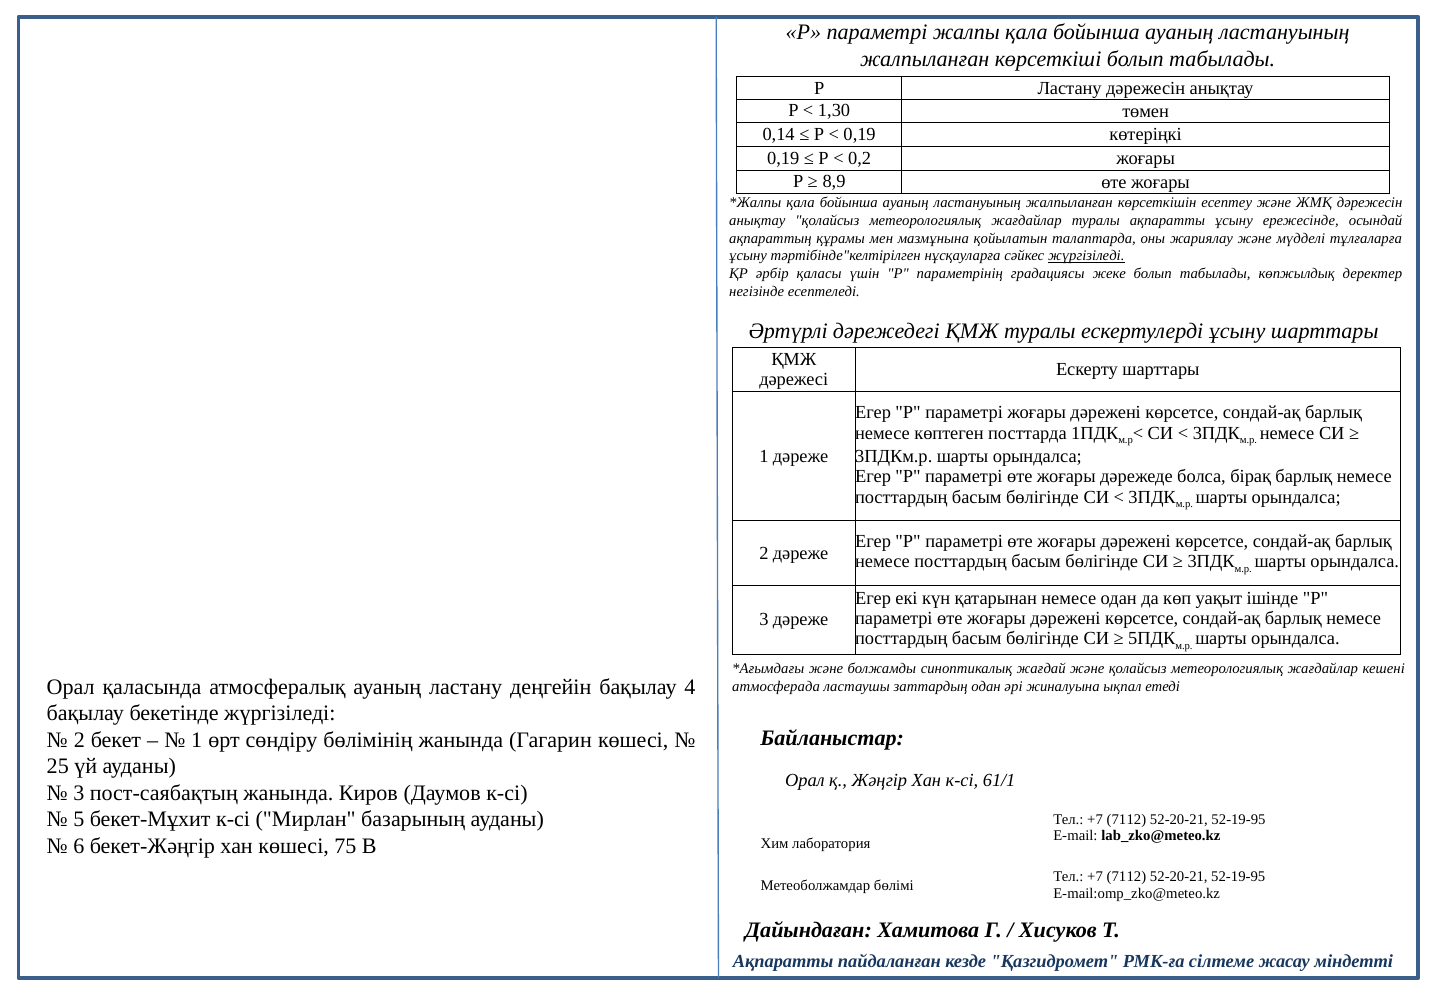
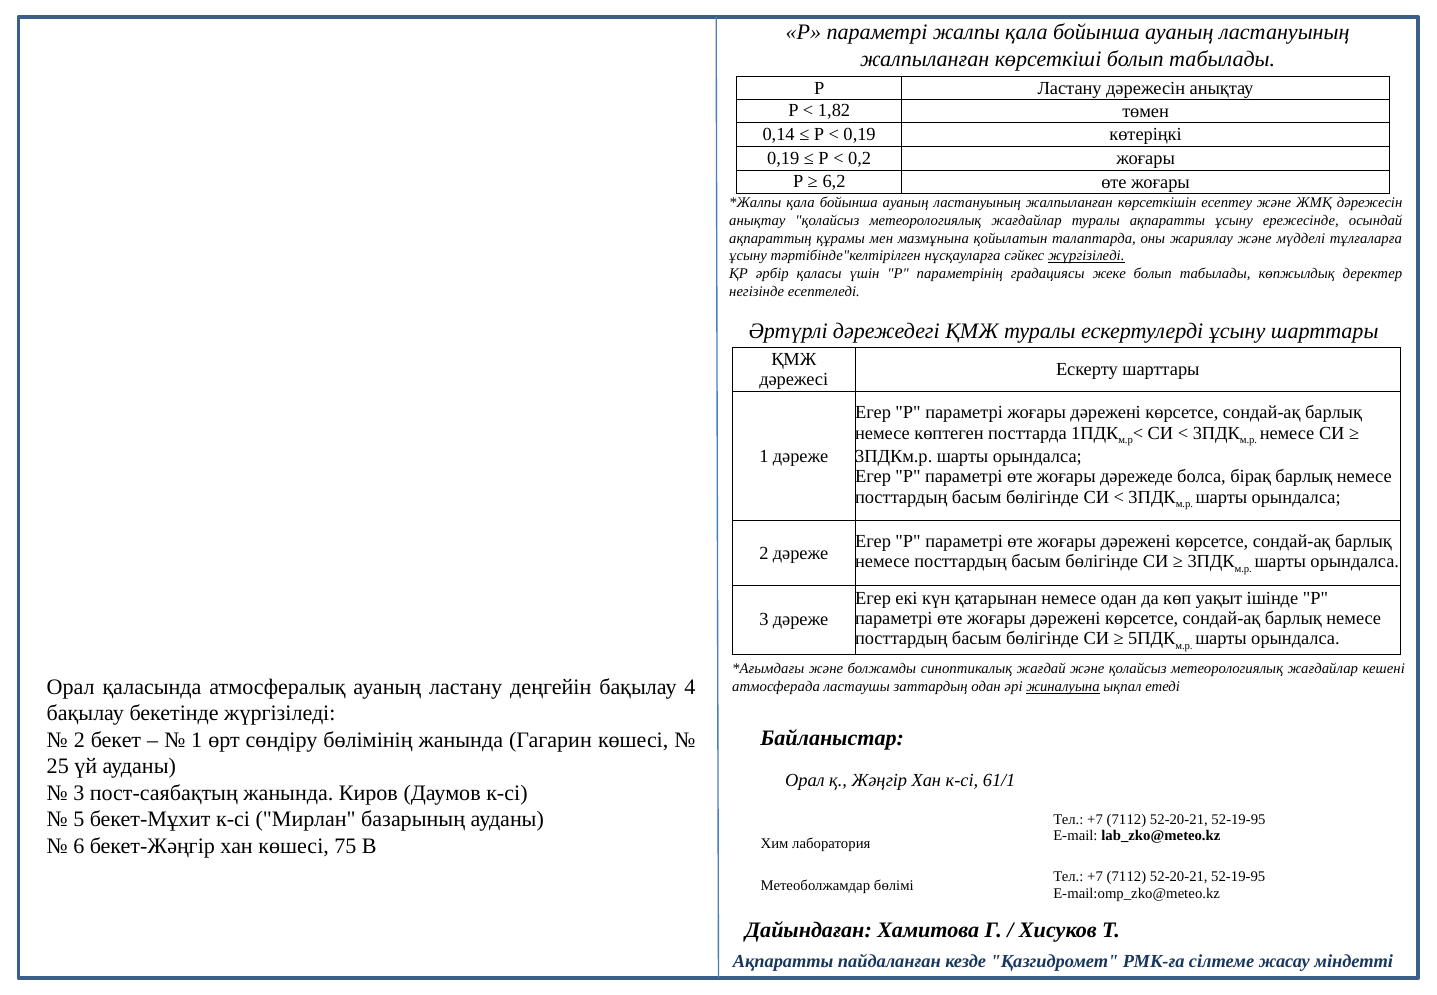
1,30: 1,30 -> 1,82
8,9: 8,9 -> 6,2
жиналуына underline: none -> present
